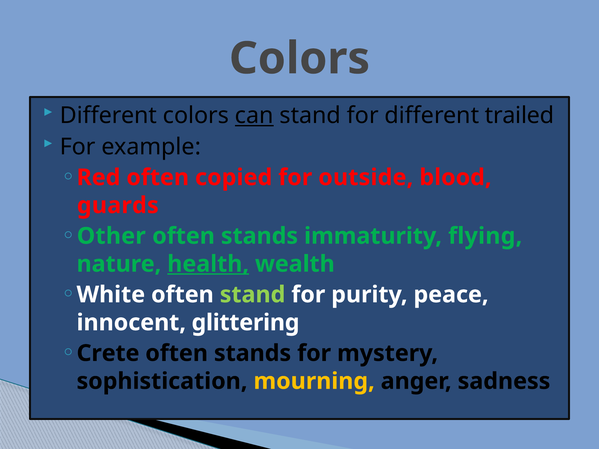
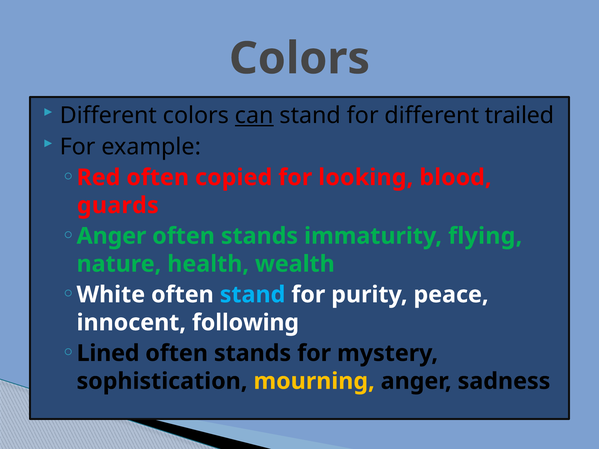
outside: outside -> looking
Other at (111, 236): Other -> Anger
health underline: present -> none
stand at (253, 295) colour: light green -> light blue
glittering: glittering -> following
Crete: Crete -> Lined
